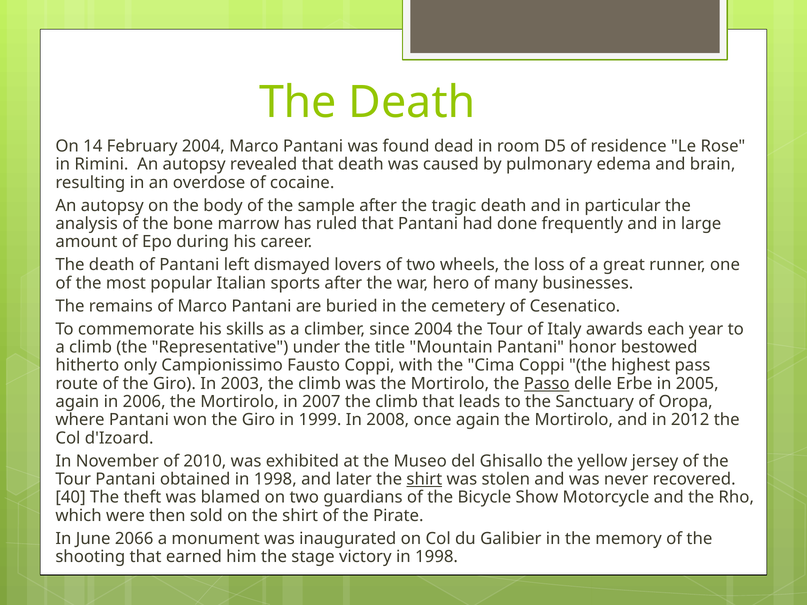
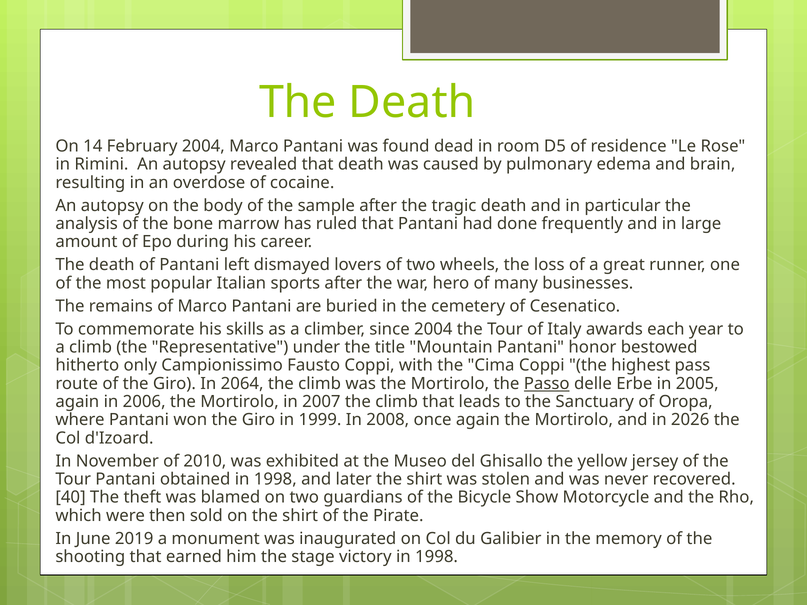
2003: 2003 -> 2064
2012: 2012 -> 2026
shirt at (424, 479) underline: present -> none
2066: 2066 -> 2019
